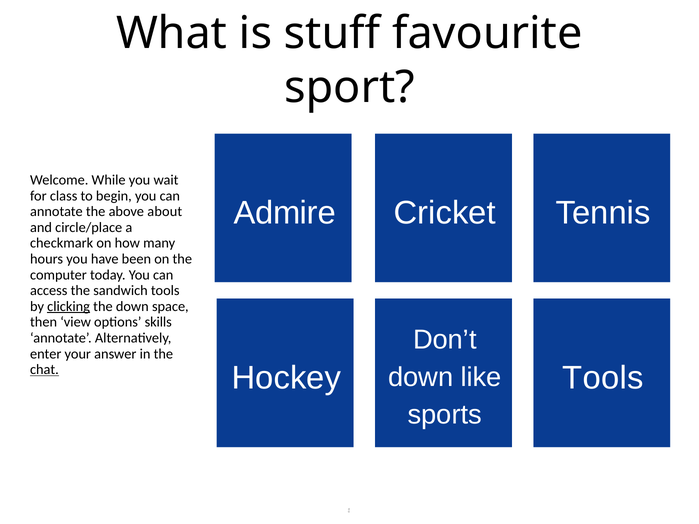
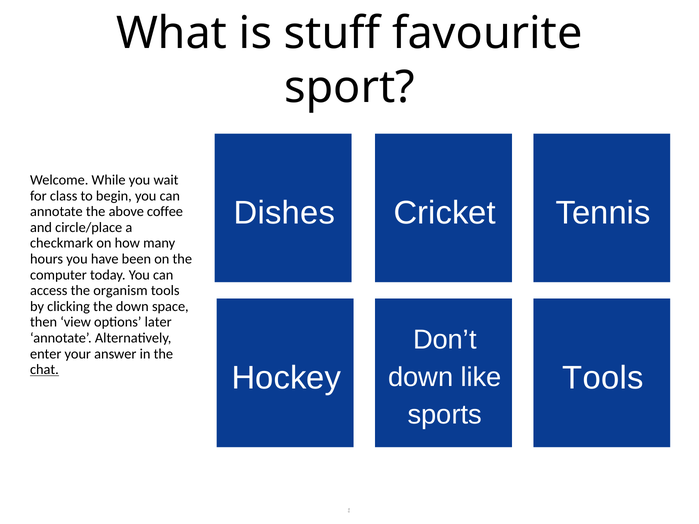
Admire: Admire -> Dishes
about: about -> coffee
sandwich: sandwich -> organism
clicking underline: present -> none
skills: skills -> later
